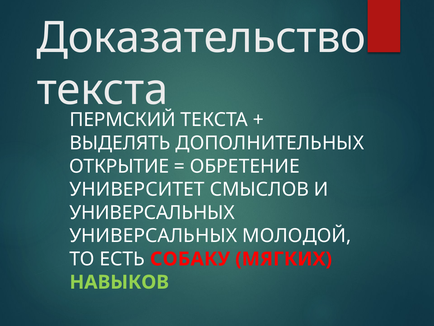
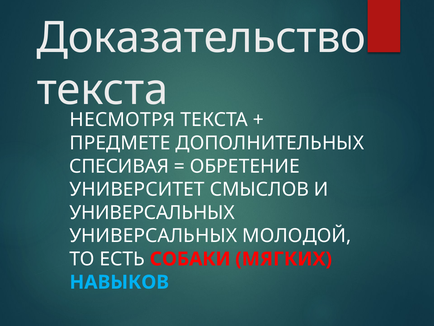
ПЕРМСКИЙ: ПЕРМСКИЙ -> НЕСМОТРЯ
ВЫДЕЛЯТЬ: ВЫДЕЛЯТЬ -> ПРЕДМЕТЕ
ОТКРЫТИЕ: ОТКРЫТИЕ -> СПЕСИВАЯ
СОБАКУ: СОБАКУ -> СОБАКИ
НАВЫКОВ colour: light green -> light blue
